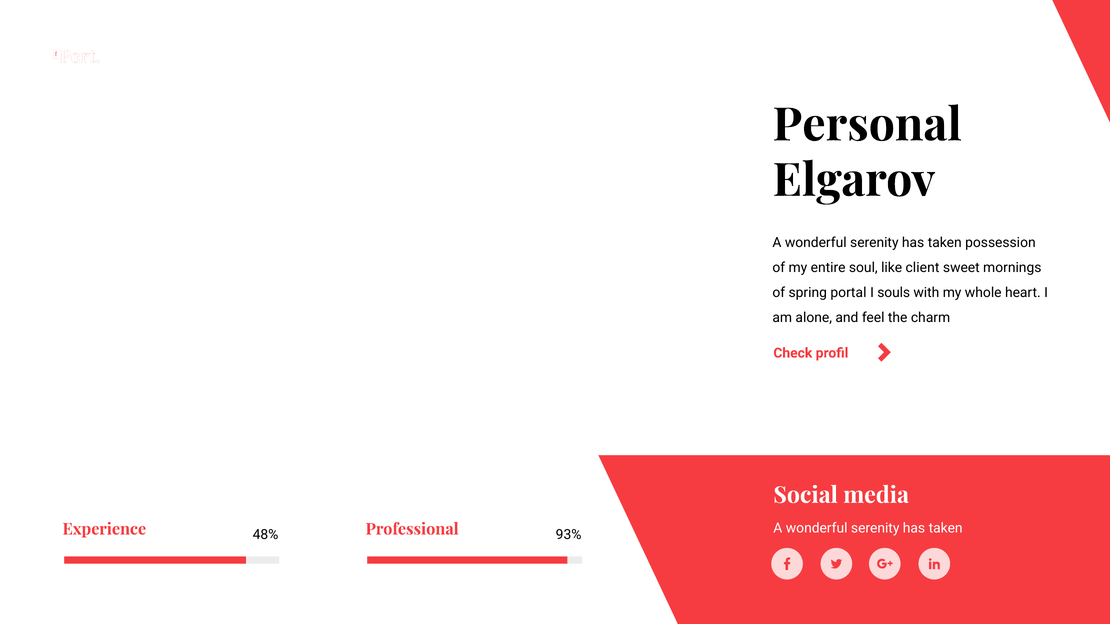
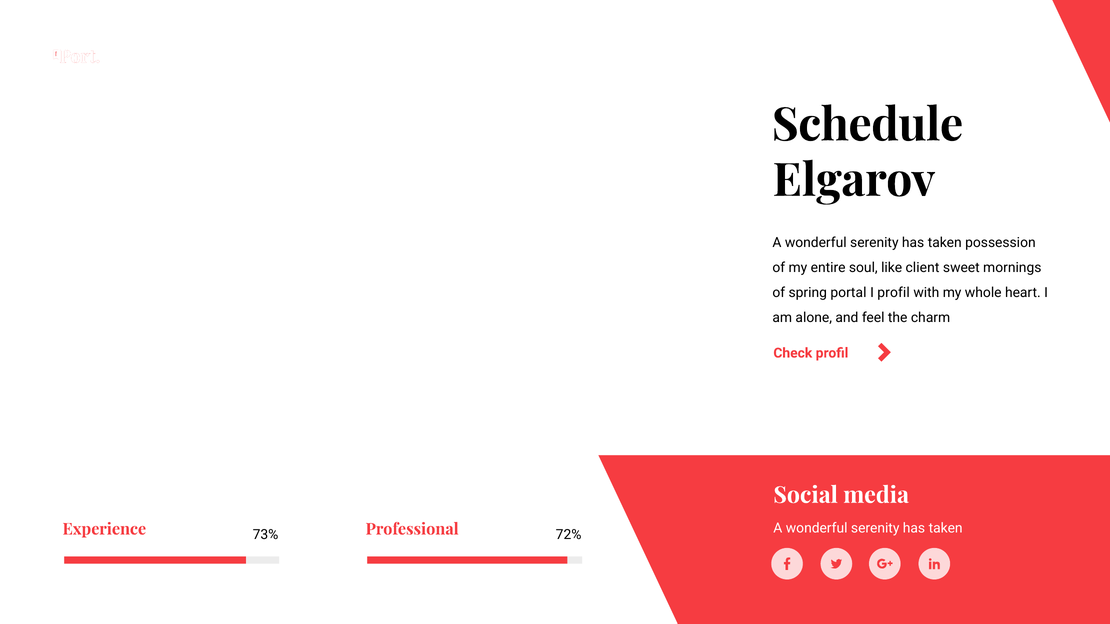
Personal: Personal -> Schedule
I souls: souls -> profil
48%: 48% -> 73%
93%: 93% -> 72%
